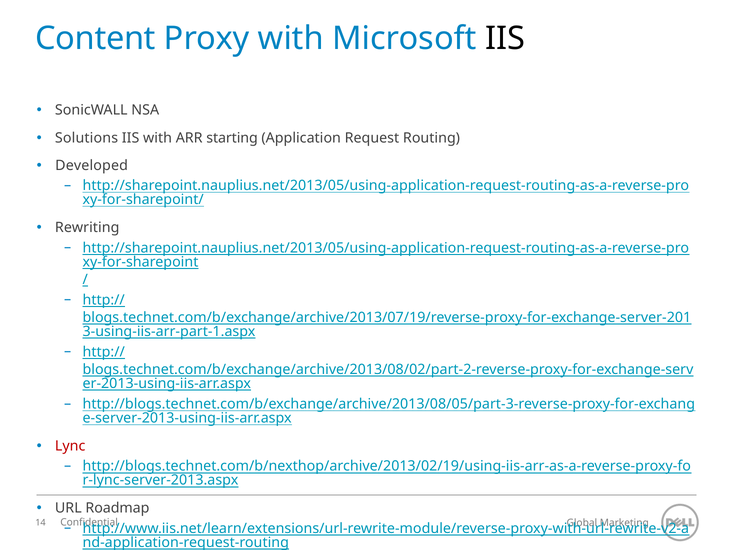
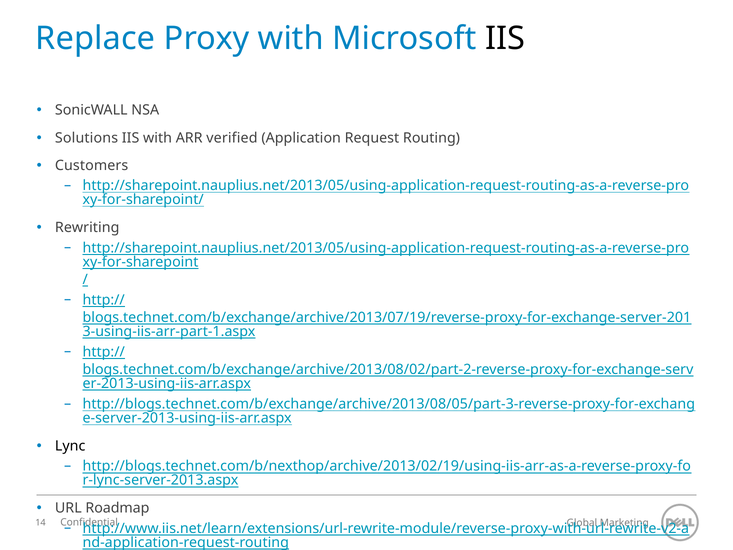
Content: Content -> Replace
starting: starting -> verified
Developed: Developed -> Customers
Lync colour: red -> black
